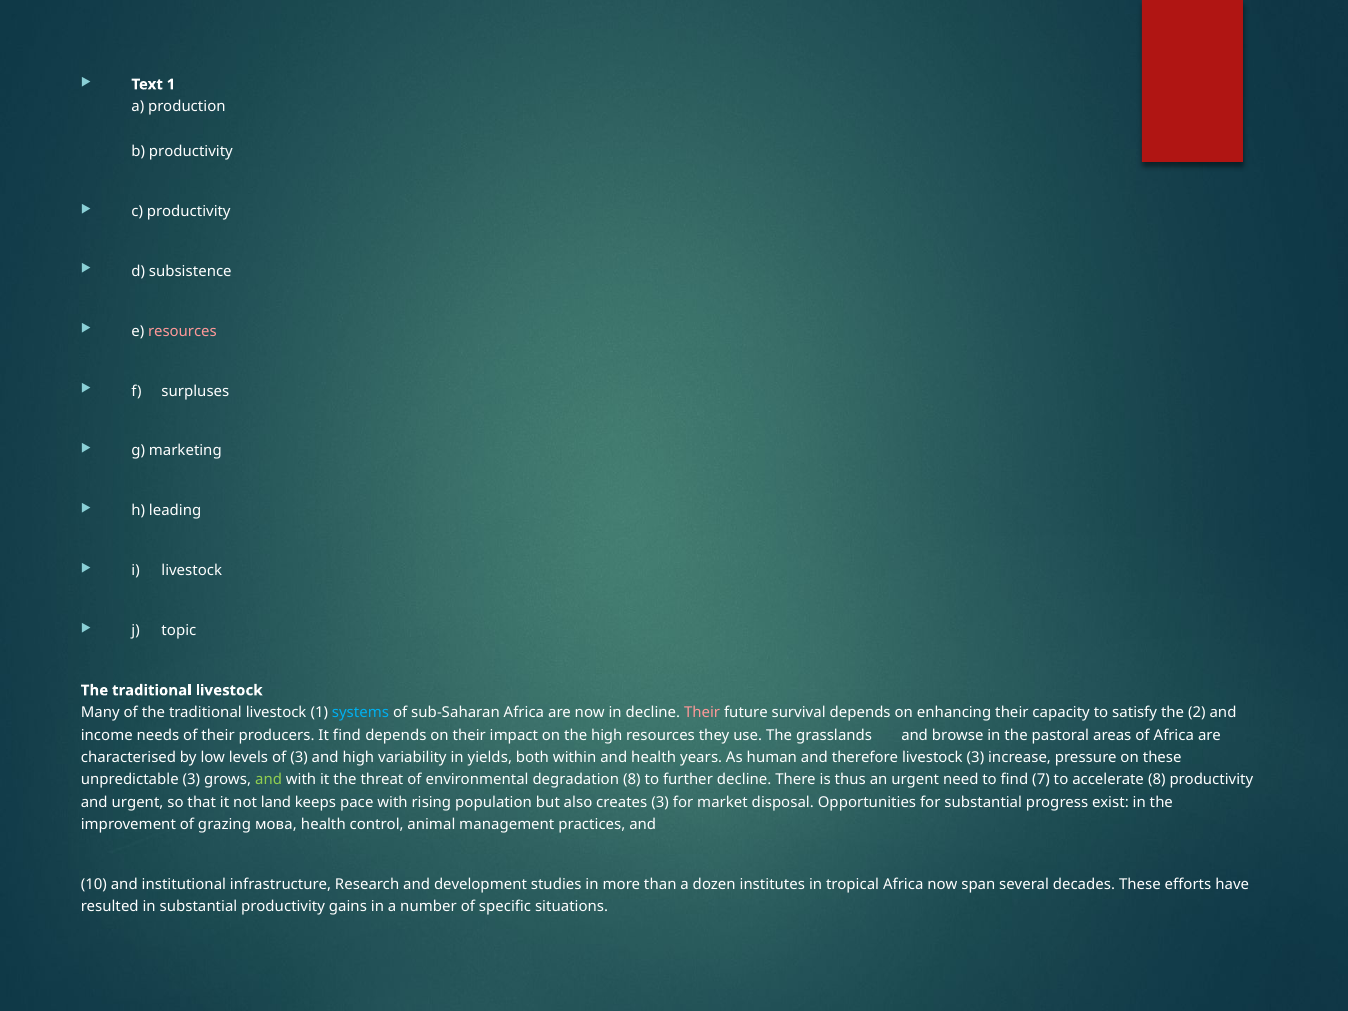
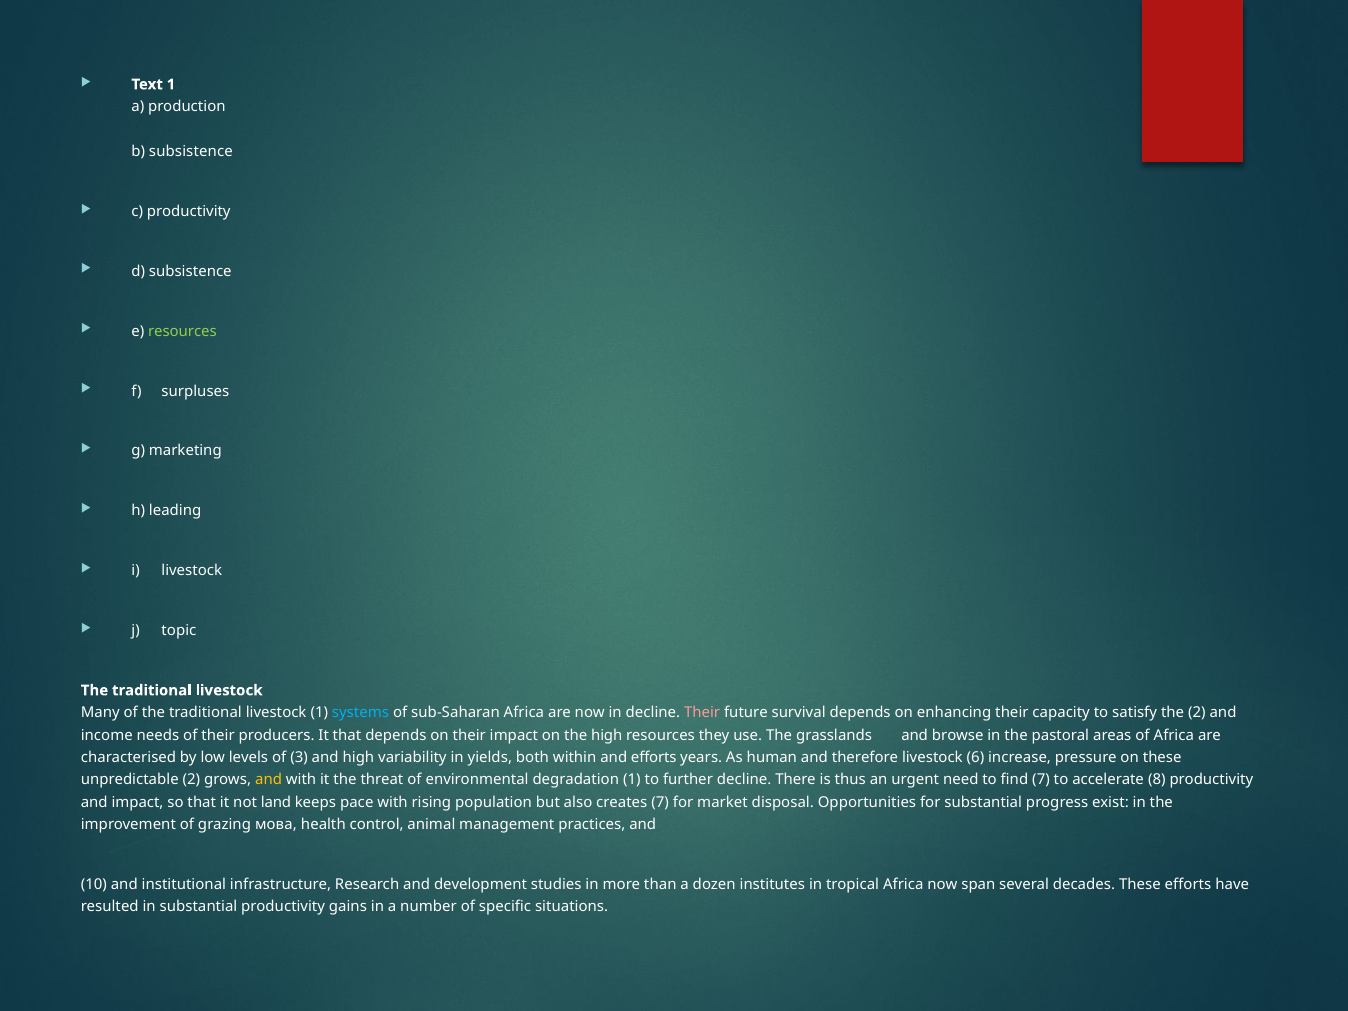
b productivity: productivity -> subsistence
resources at (182, 331) colour: pink -> light green
It find: find -> that
and health: health -> efforts
livestock 3: 3 -> 6
unpredictable 3: 3 -> 2
and at (269, 780) colour: light green -> yellow
degradation 8: 8 -> 1
and urgent: urgent -> impact
creates 3: 3 -> 7
